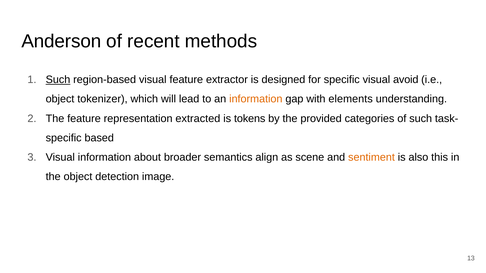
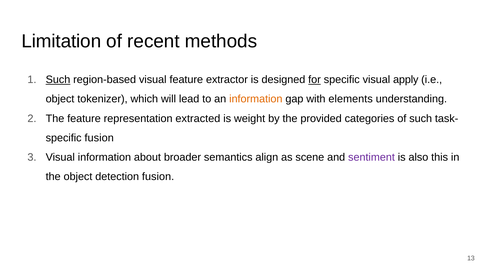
Anderson: Anderson -> Limitation
for underline: none -> present
avoid: avoid -> apply
tokens: tokens -> weight
specific based: based -> fusion
sentiment colour: orange -> purple
detection image: image -> fusion
